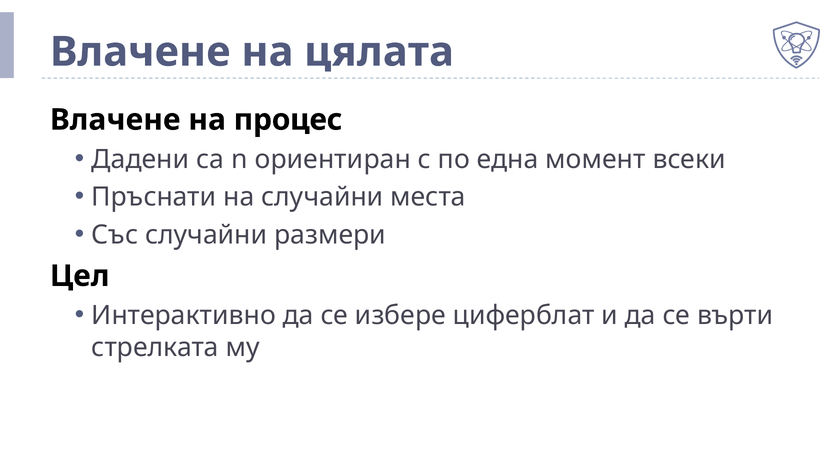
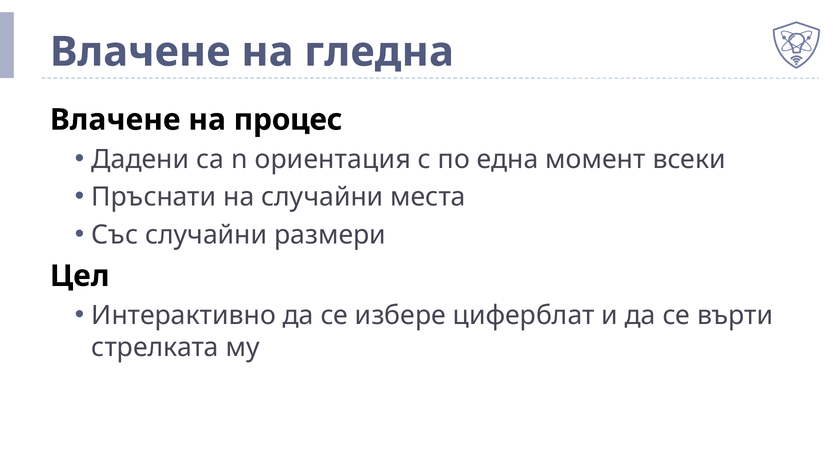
цялата: цялата -> гледна
ориентиран: ориентиран -> ориентация
